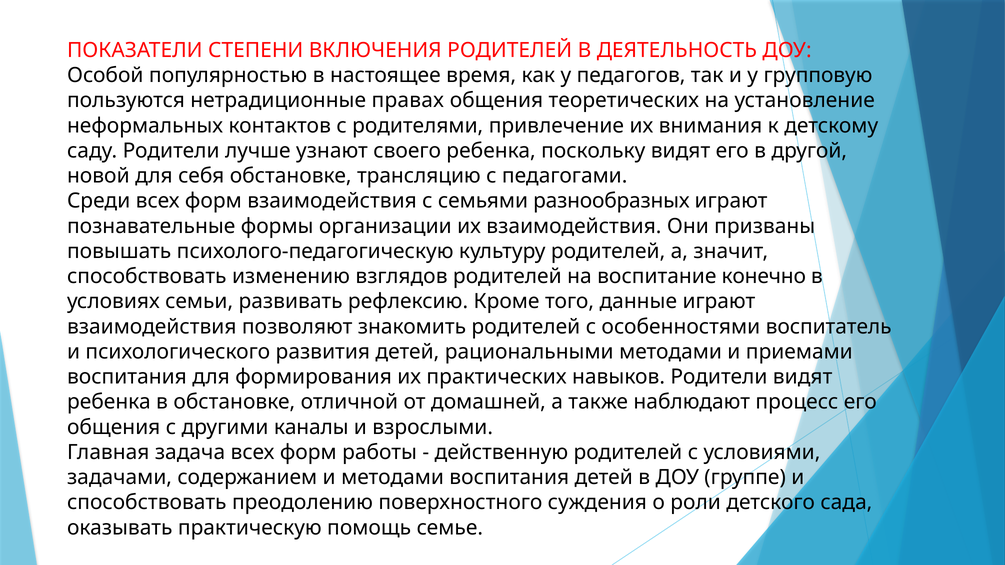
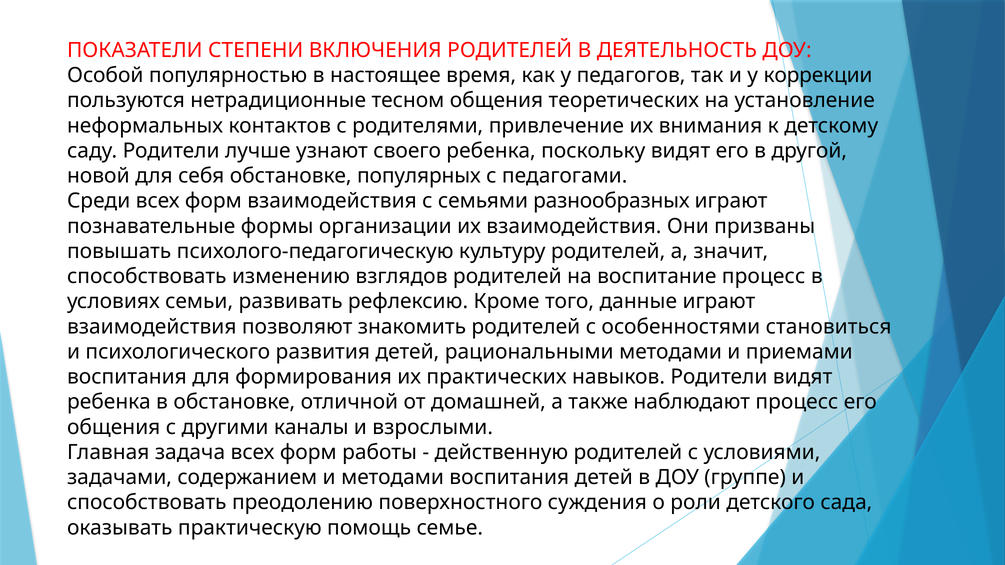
групповую: групповую -> коррекции
правах: правах -> тесном
трансляцию: трансляцию -> популярных
воспитание конечно: конечно -> процесс
воспитатель: воспитатель -> становиться
